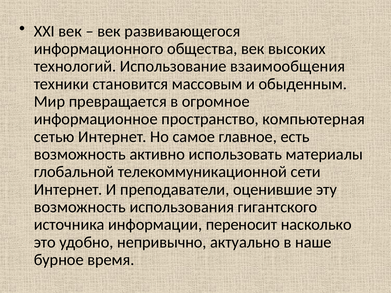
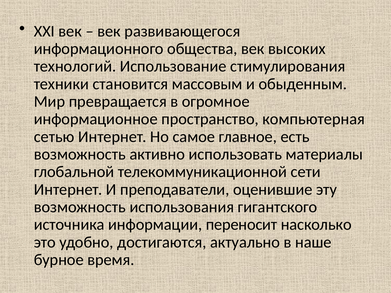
взаимообщения: взаимообщения -> стимулирования
непривычно: непривычно -> достигаются
